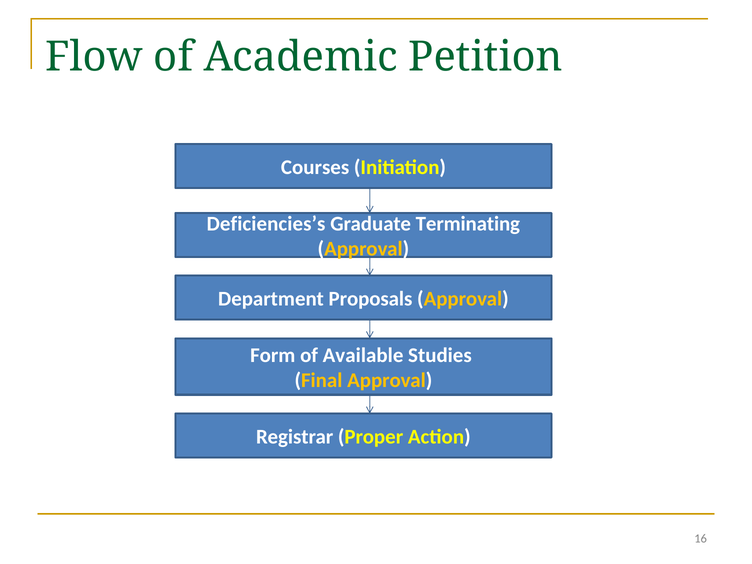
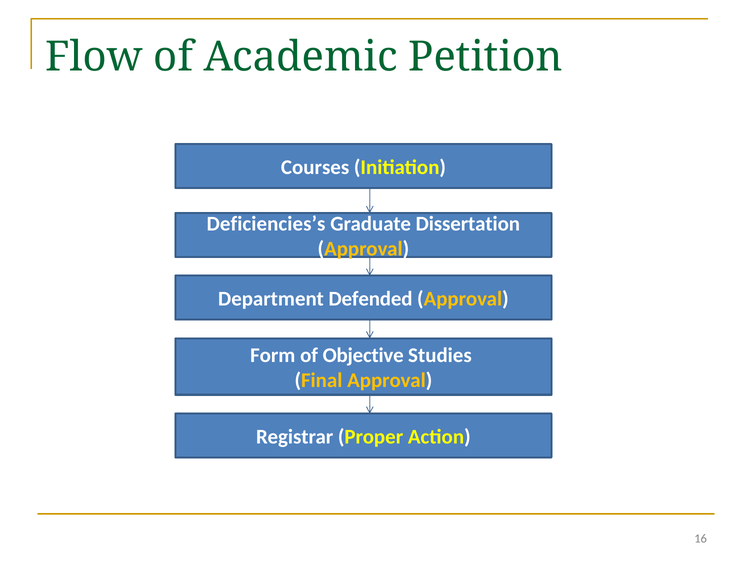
Terminating: Terminating -> Dissertation
Proposals: Proposals -> Defended
Available: Available -> Objective
